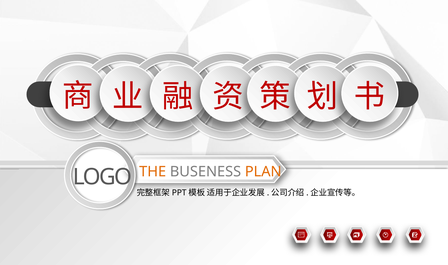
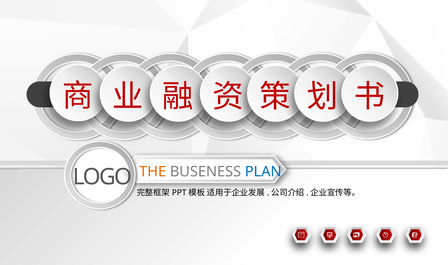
PLAN colour: orange -> blue
